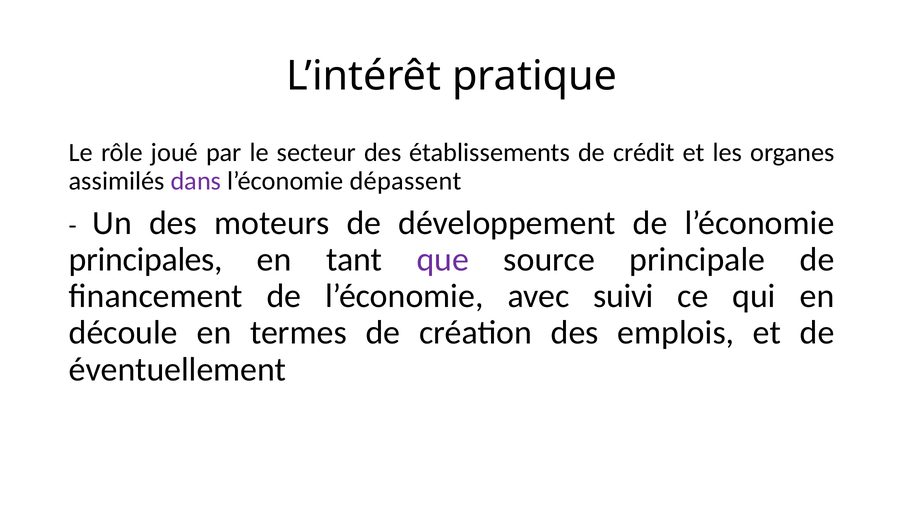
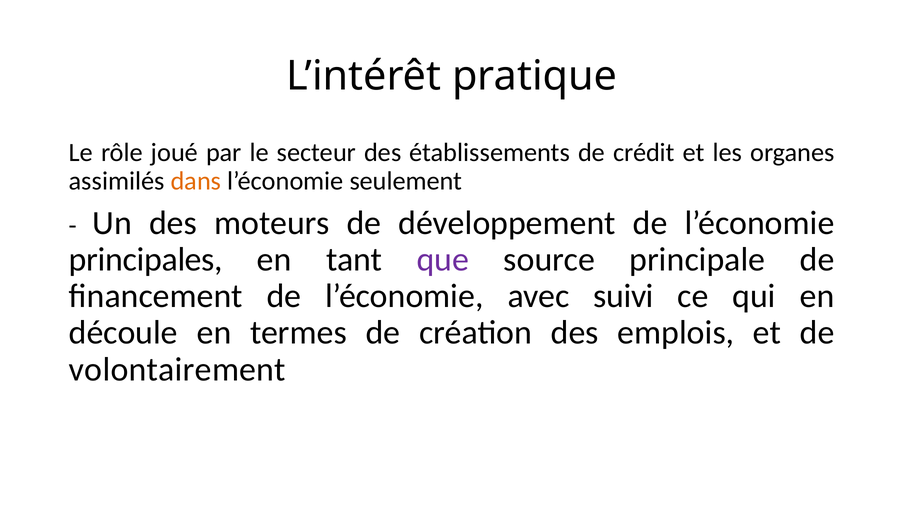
dans colour: purple -> orange
dépassent: dépassent -> seulement
éventuellement: éventuellement -> volontairement
